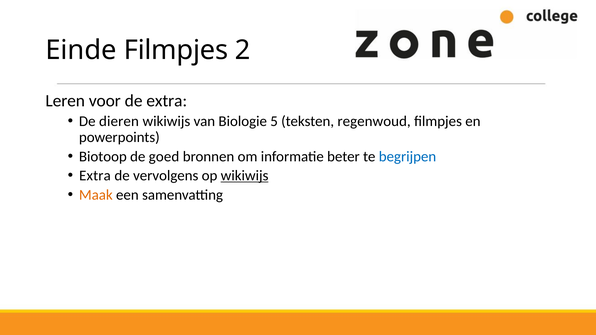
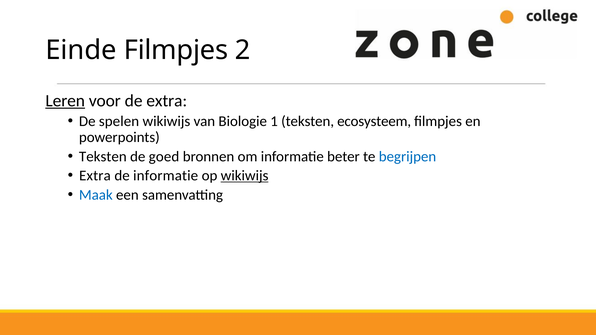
Leren underline: none -> present
dieren: dieren -> spelen
5: 5 -> 1
regenwoud: regenwoud -> ecosysteem
Biotoop at (103, 157): Biotoop -> Teksten
de vervolgens: vervolgens -> informatie
Maak colour: orange -> blue
